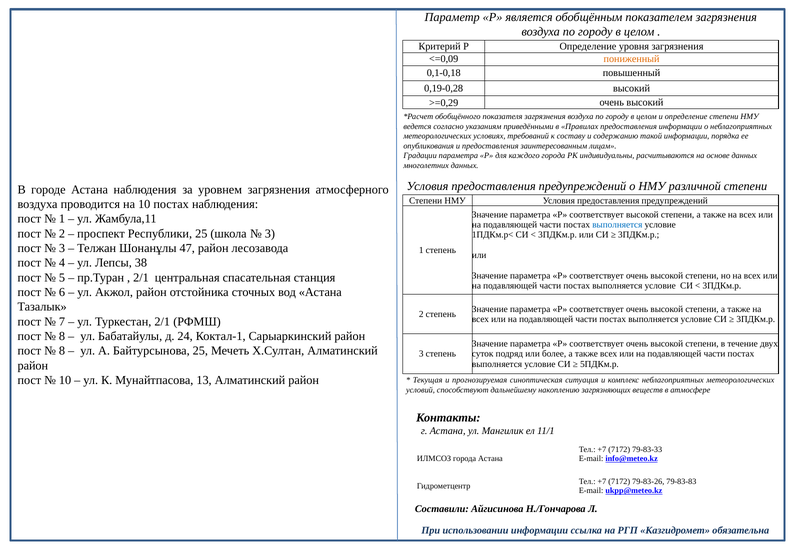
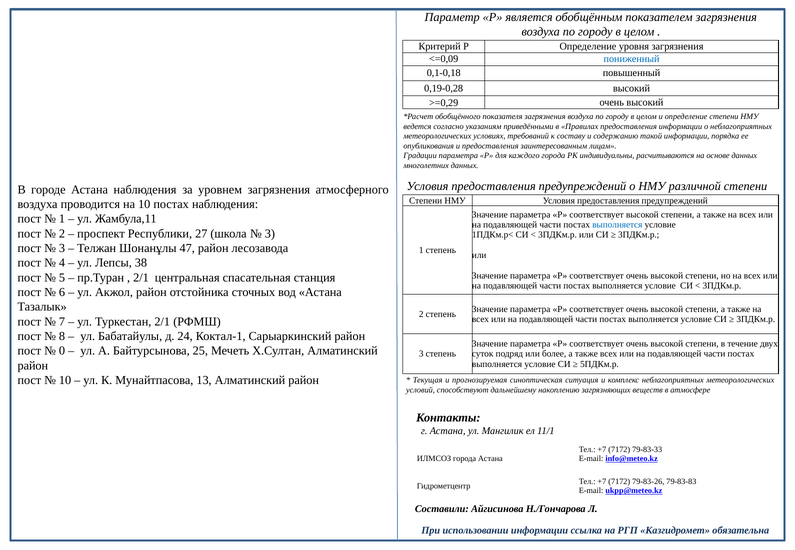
пониженный colour: orange -> blue
Республики 25: 25 -> 27
8 at (62, 351): 8 -> 0
